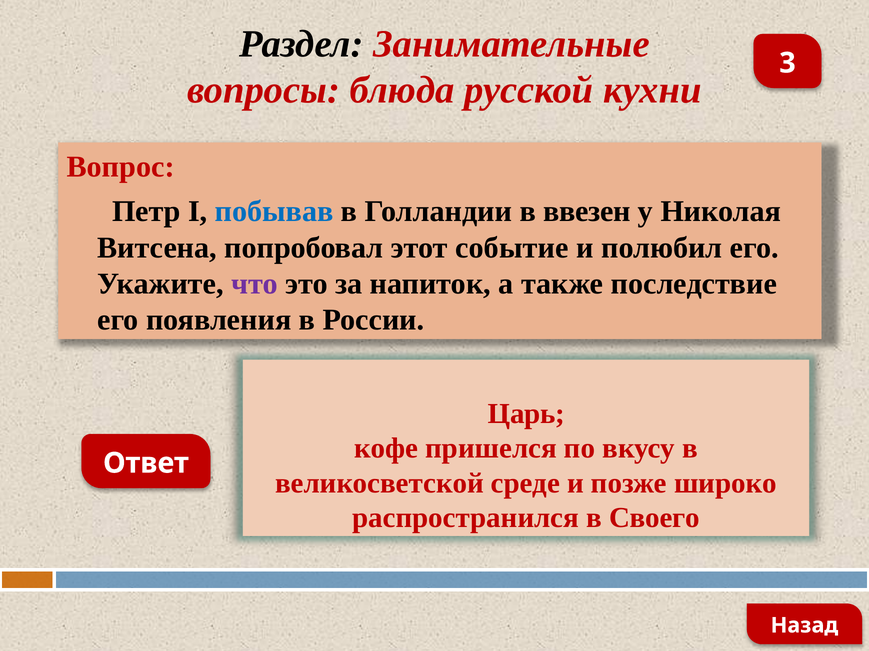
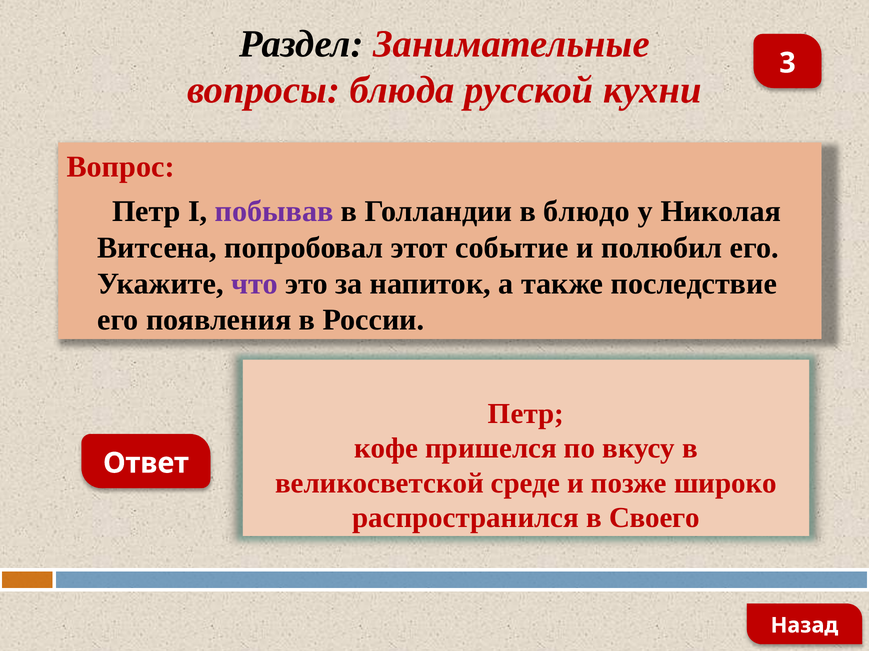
побывав colour: blue -> purple
ввезен: ввезен -> блюдо
Царь at (526, 414): Царь -> Петр
